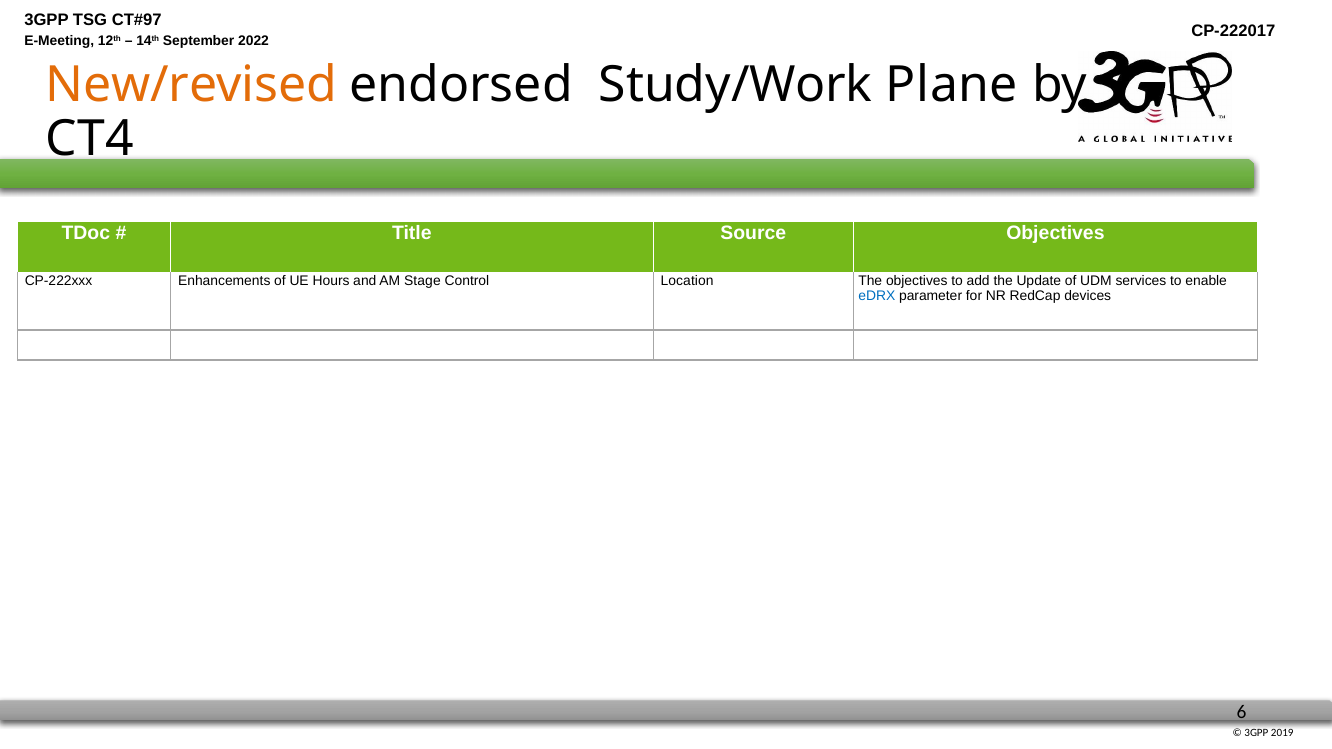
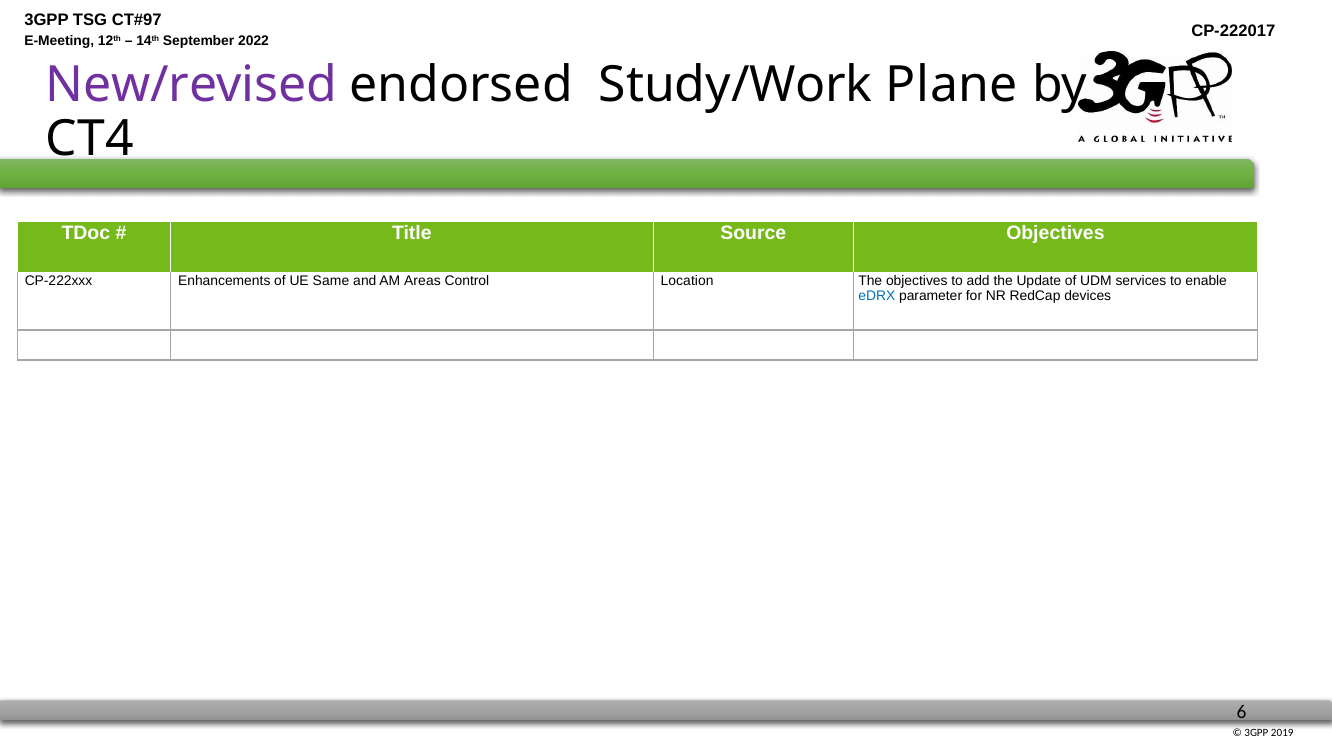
New/revised colour: orange -> purple
Hours: Hours -> Same
Stage: Stage -> Areas
